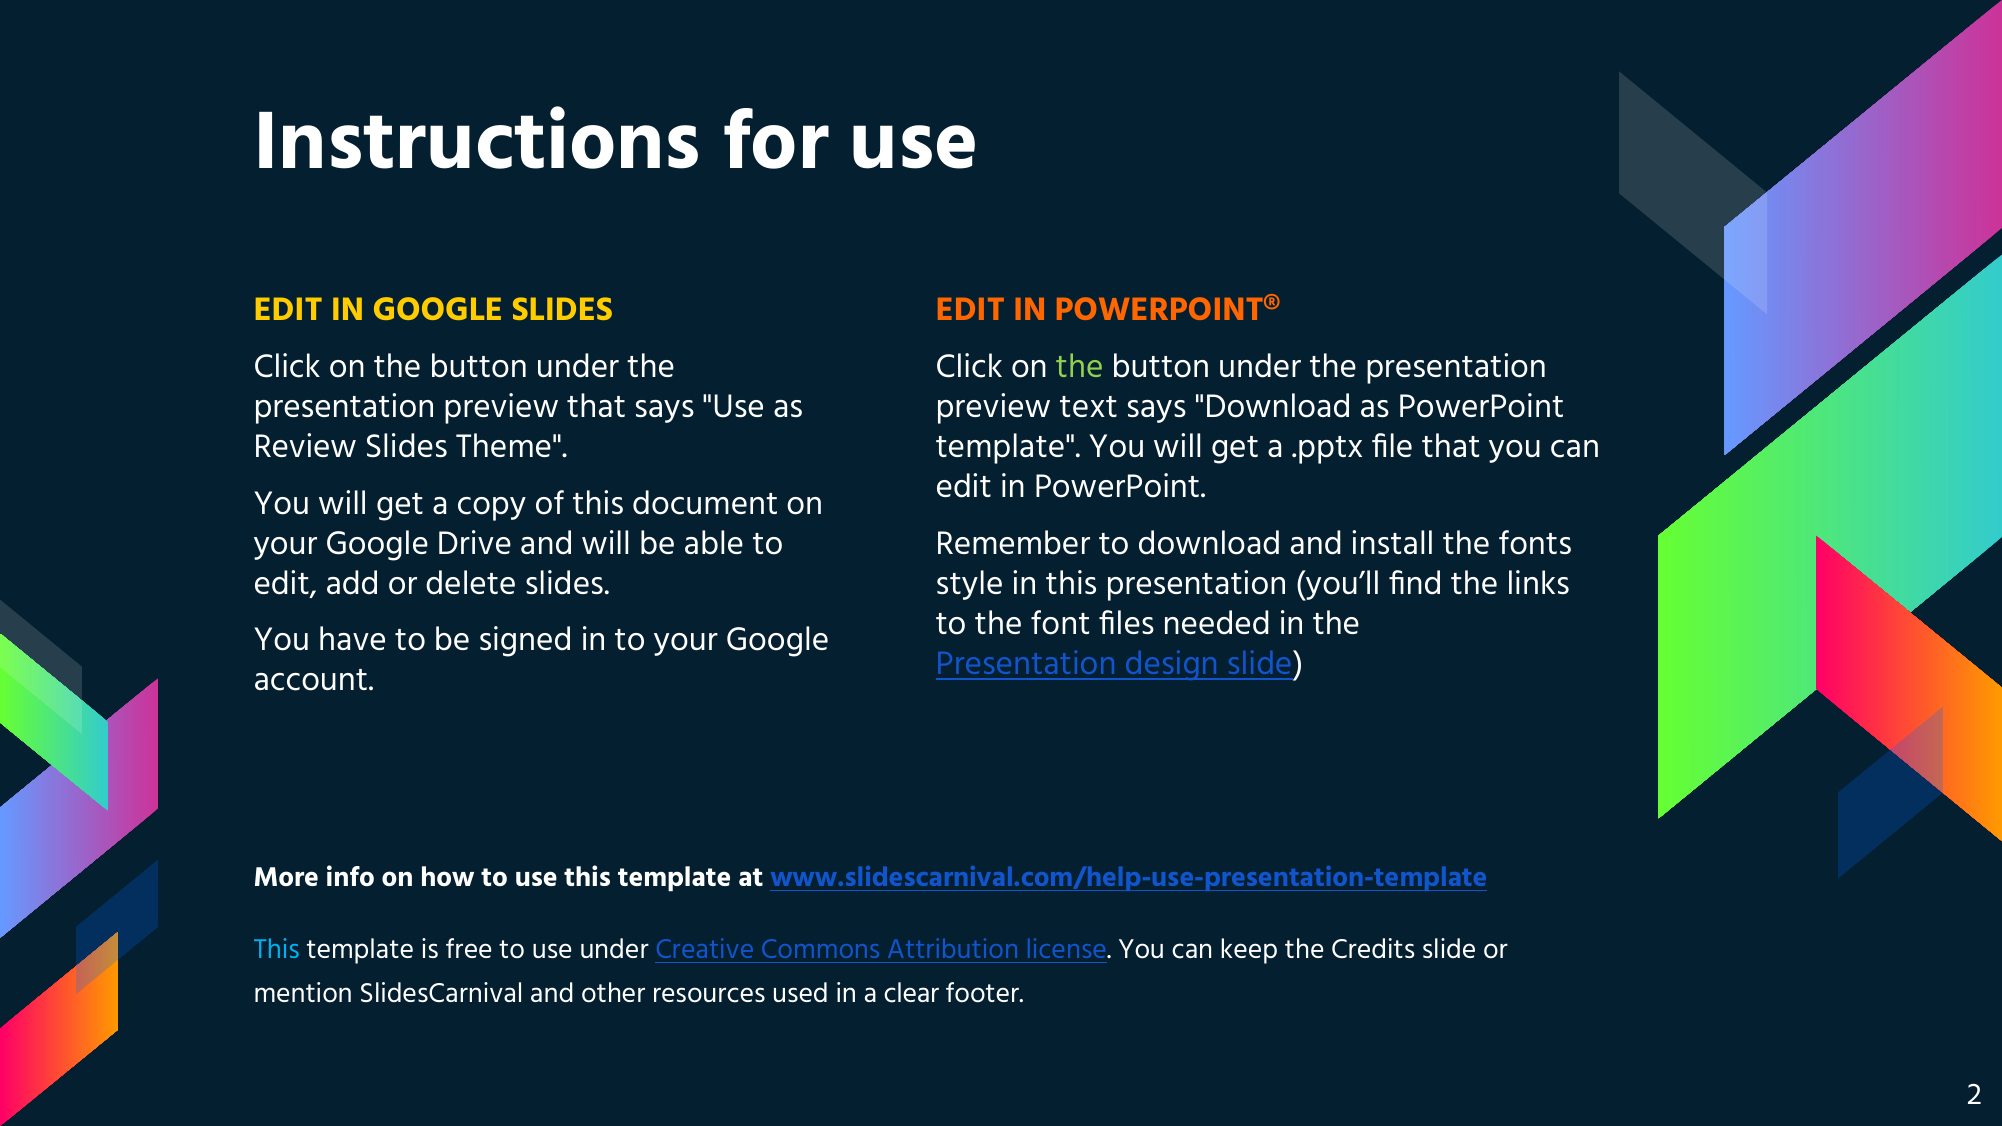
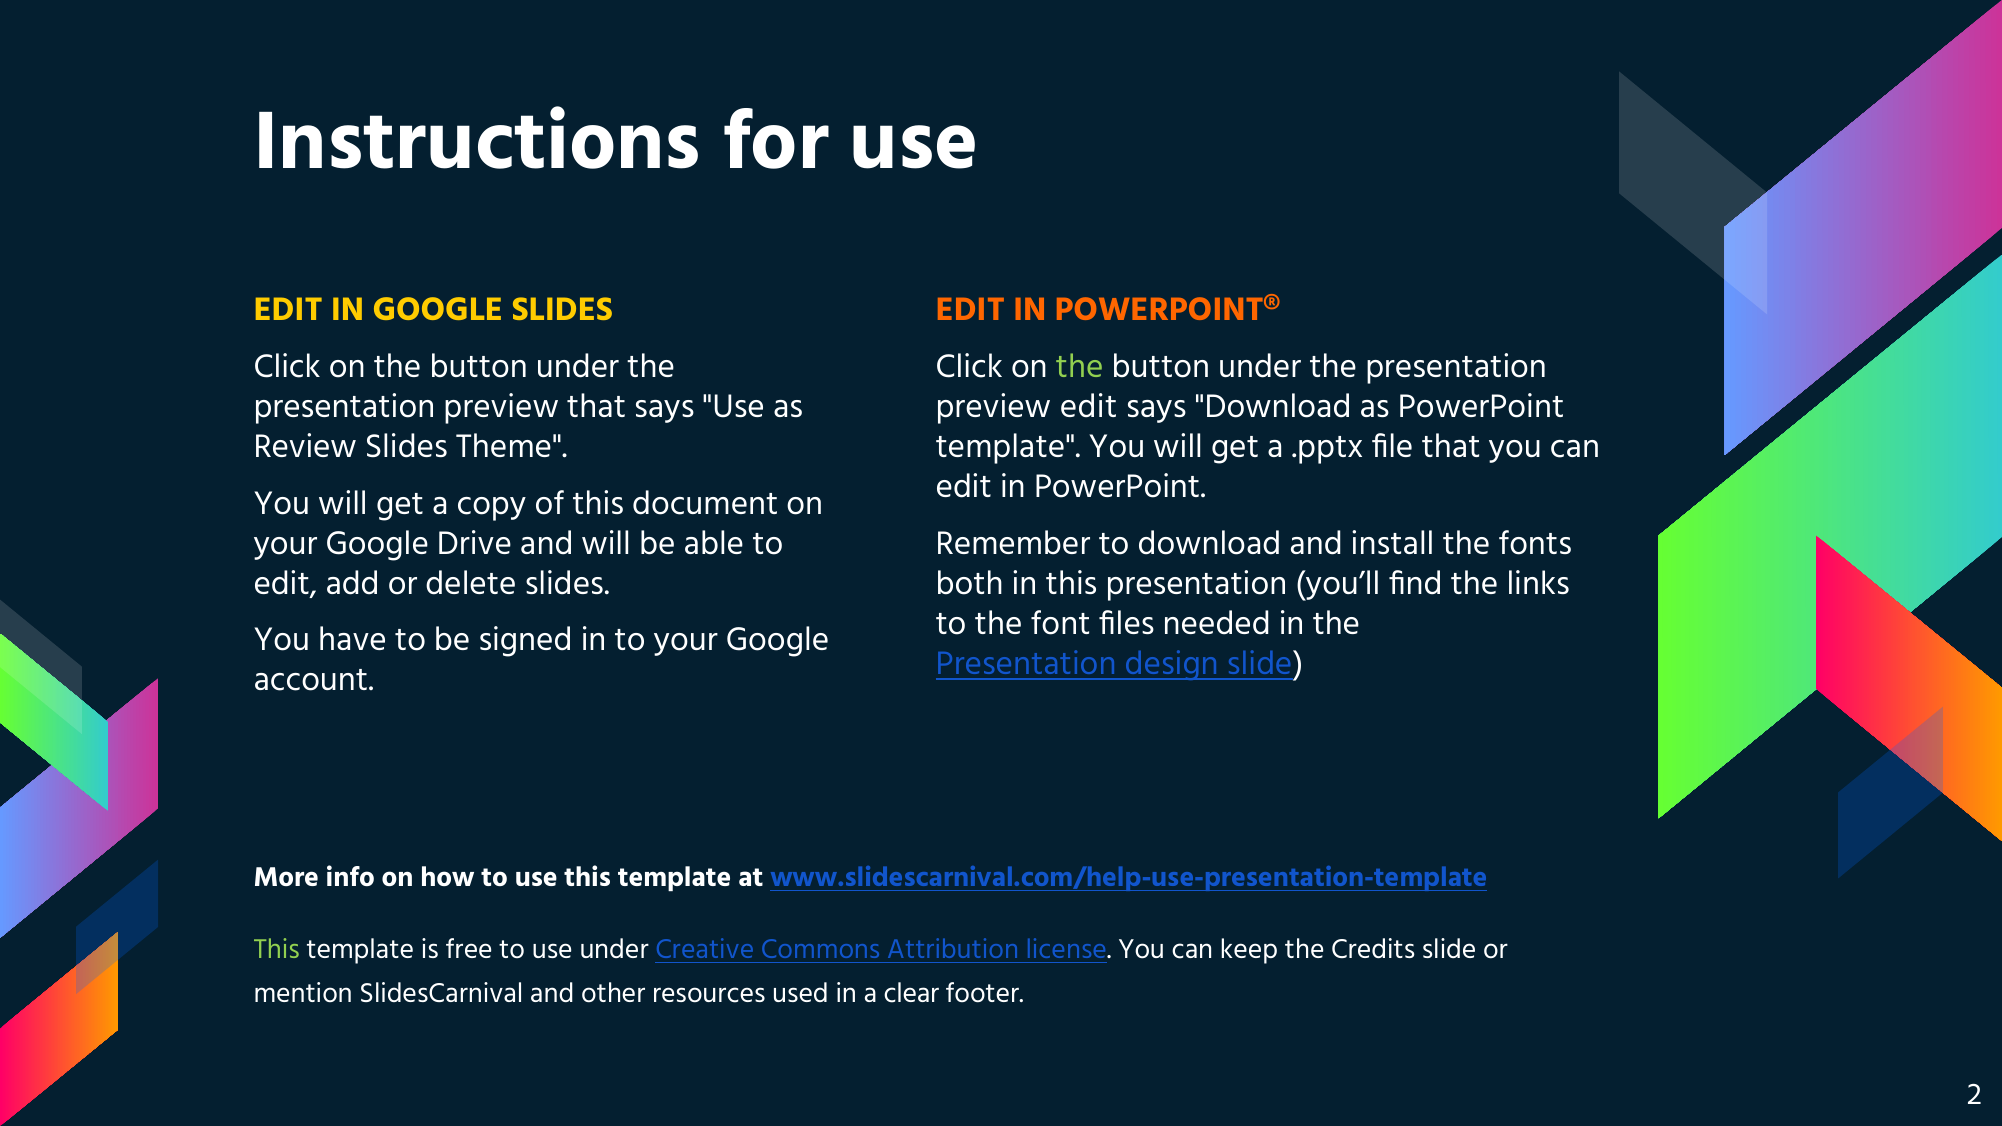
preview text: text -> edit
style: style -> both
This at (277, 949) colour: light blue -> light green
